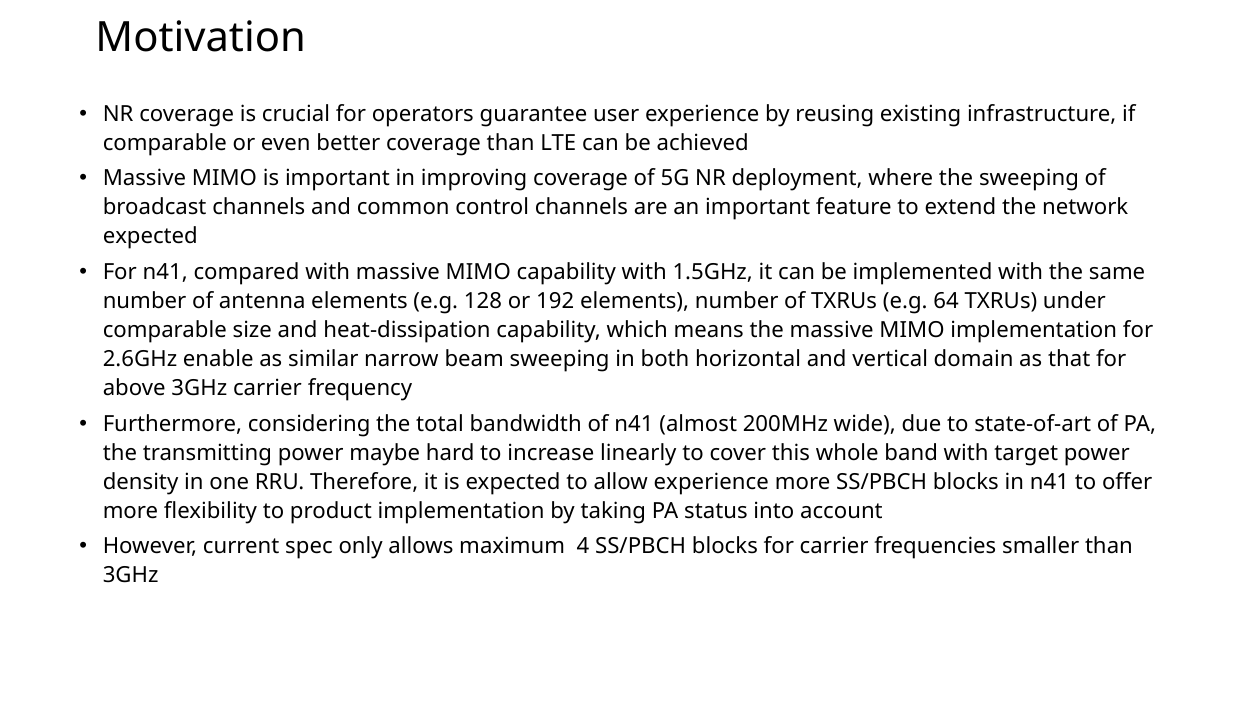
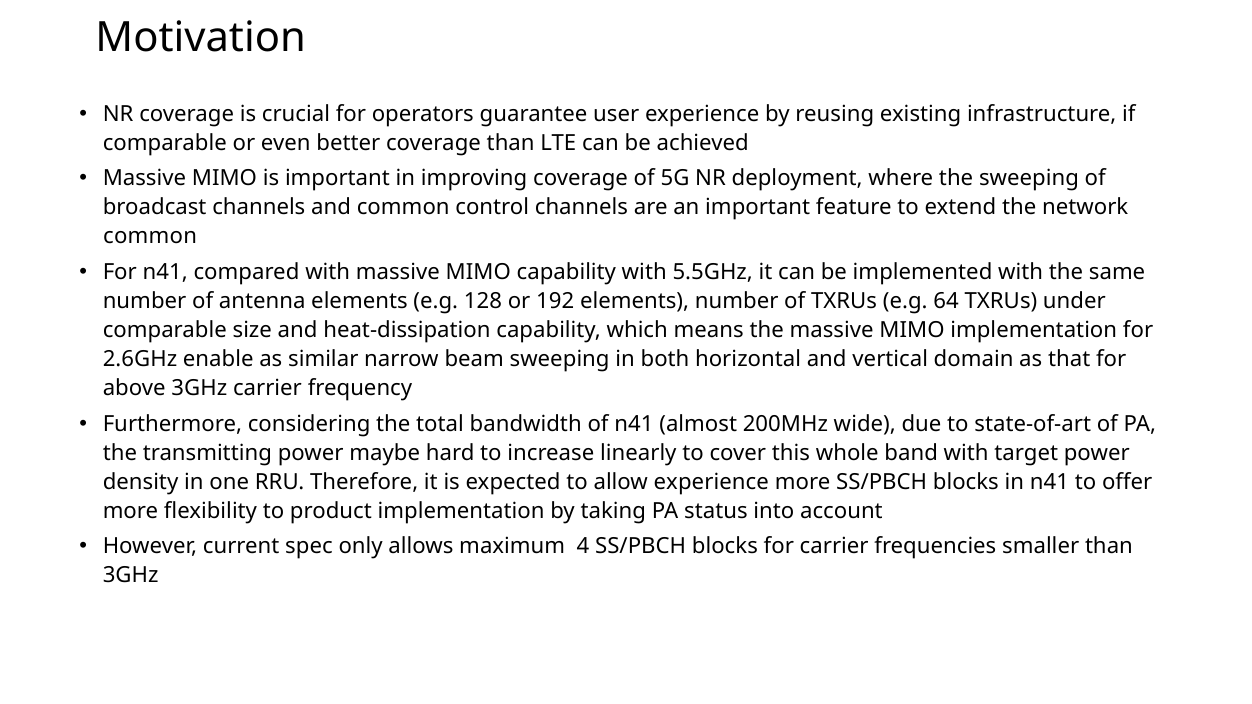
expected at (150, 237): expected -> common
1.5GHz: 1.5GHz -> 5.5GHz
